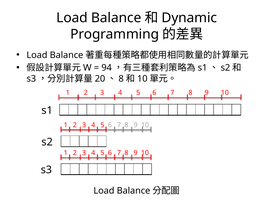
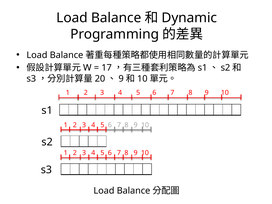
94: 94 -> 17
8 at (121, 79): 8 -> 9
